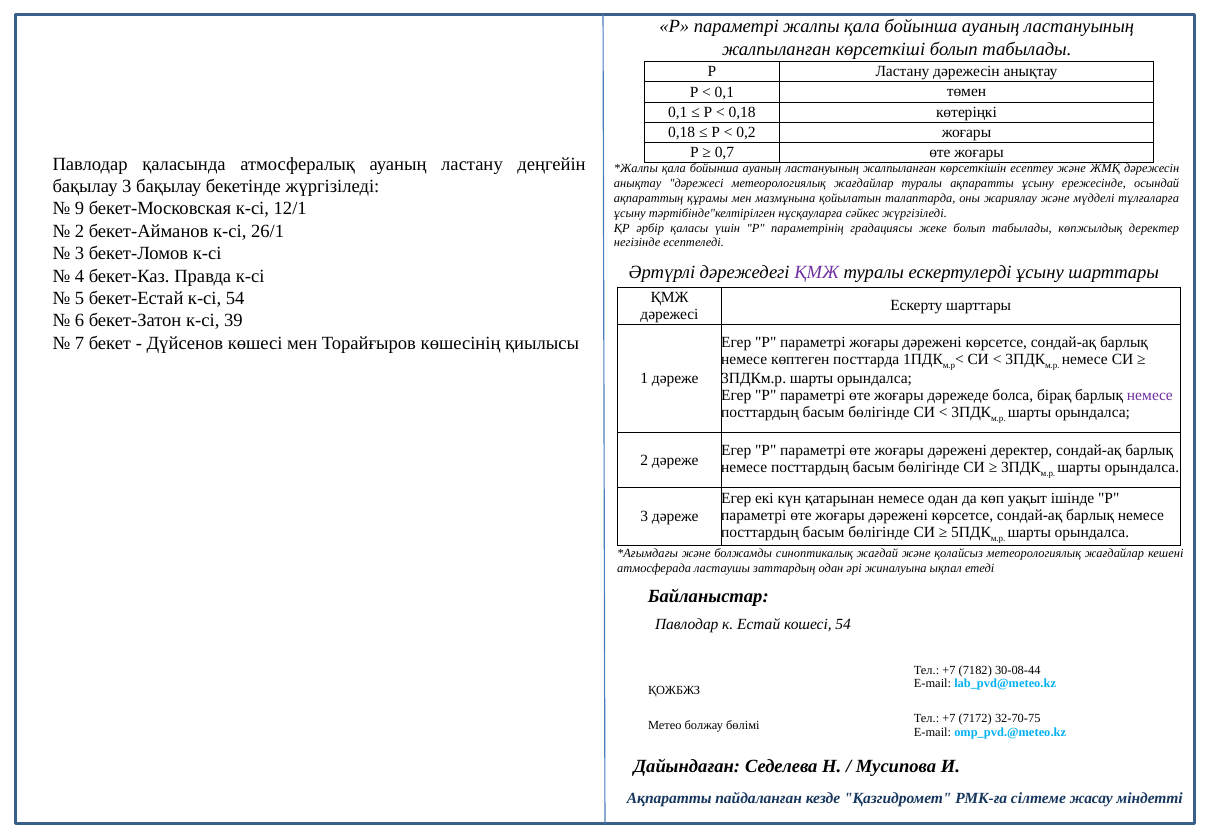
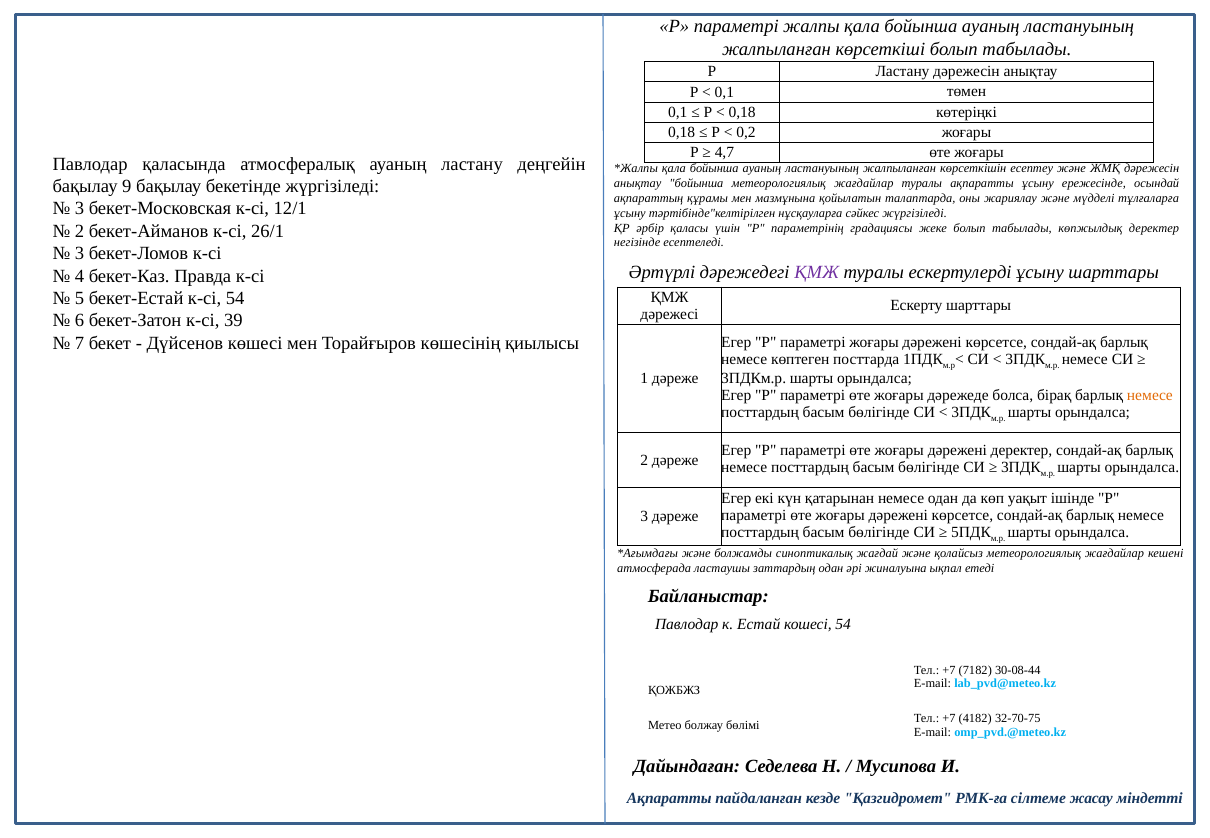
0,7: 0,7 -> 4,7
анықтау дәрежесі: дәрежесі -> бойынша
бақылау 3: 3 -> 9
9 at (79, 209): 9 -> 3
немесе at (1150, 396) colour: purple -> orange
7172: 7172 -> 4182
